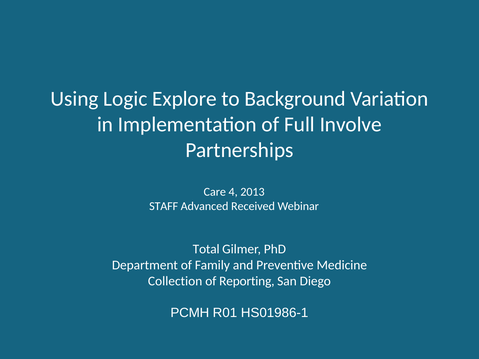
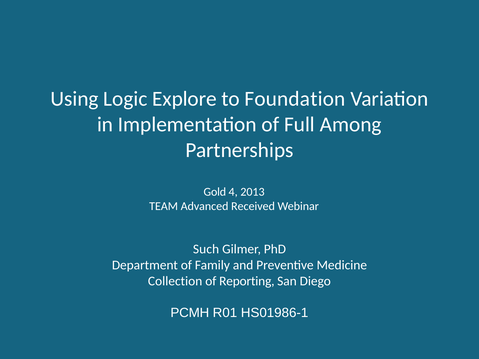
Background: Background -> Foundation
Involve: Involve -> Among
Care: Care -> Gold
STAFF: STAFF -> TEAM
Total: Total -> Such
